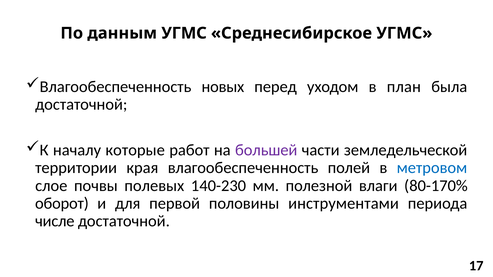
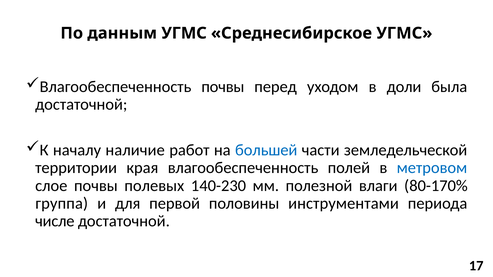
Влагообеспеченность новых: новых -> почвы
план: план -> доли
которые: которые -> наличие
большей colour: purple -> blue
оборот: оборот -> группа
